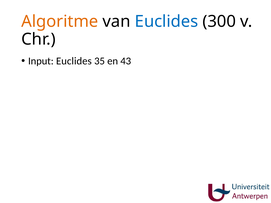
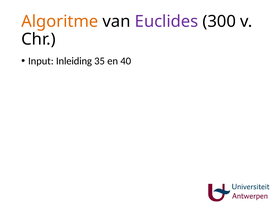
Euclides at (166, 21) colour: blue -> purple
Input Euclides: Euclides -> Inleiding
43: 43 -> 40
